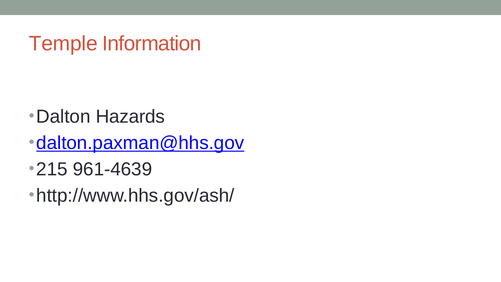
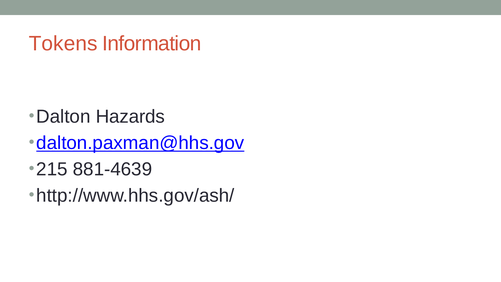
Temple: Temple -> Tokens
961-4639: 961-4639 -> 881-4639
